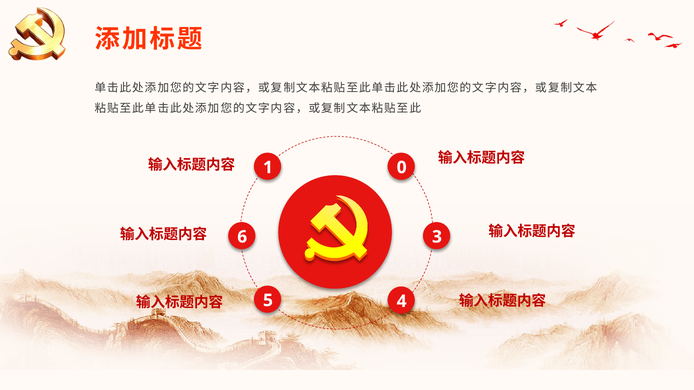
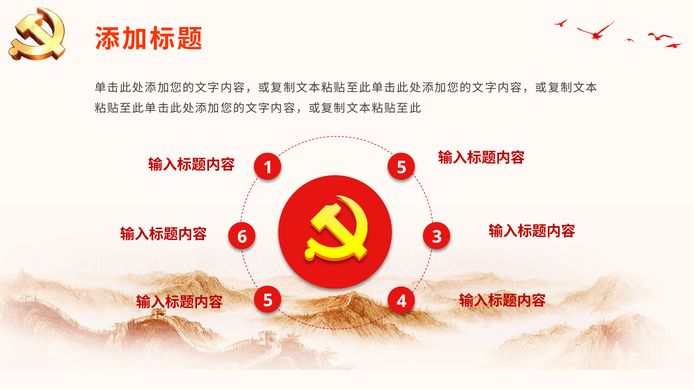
1 0: 0 -> 5
